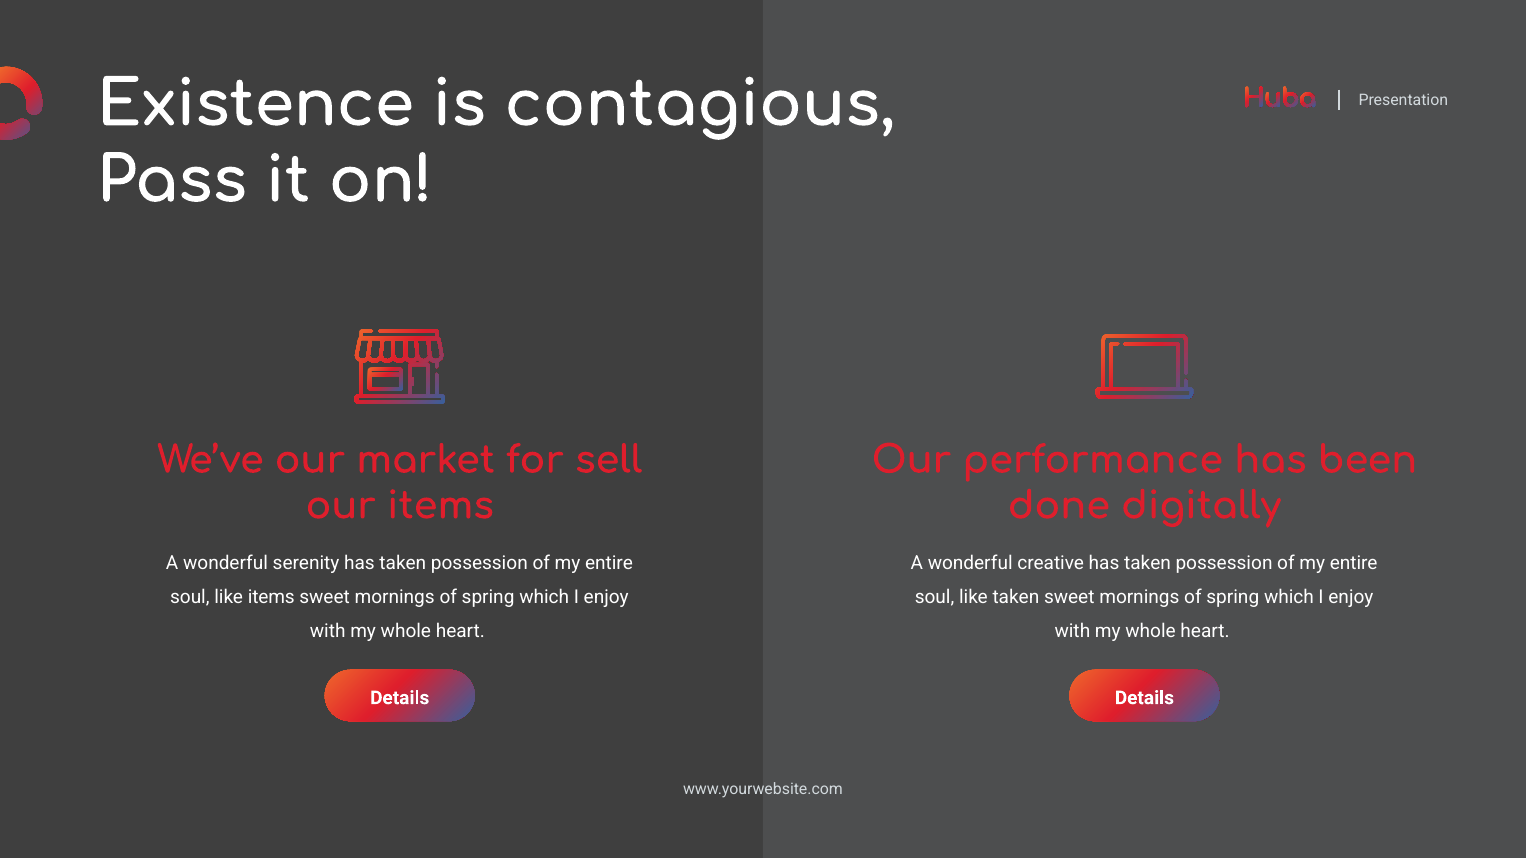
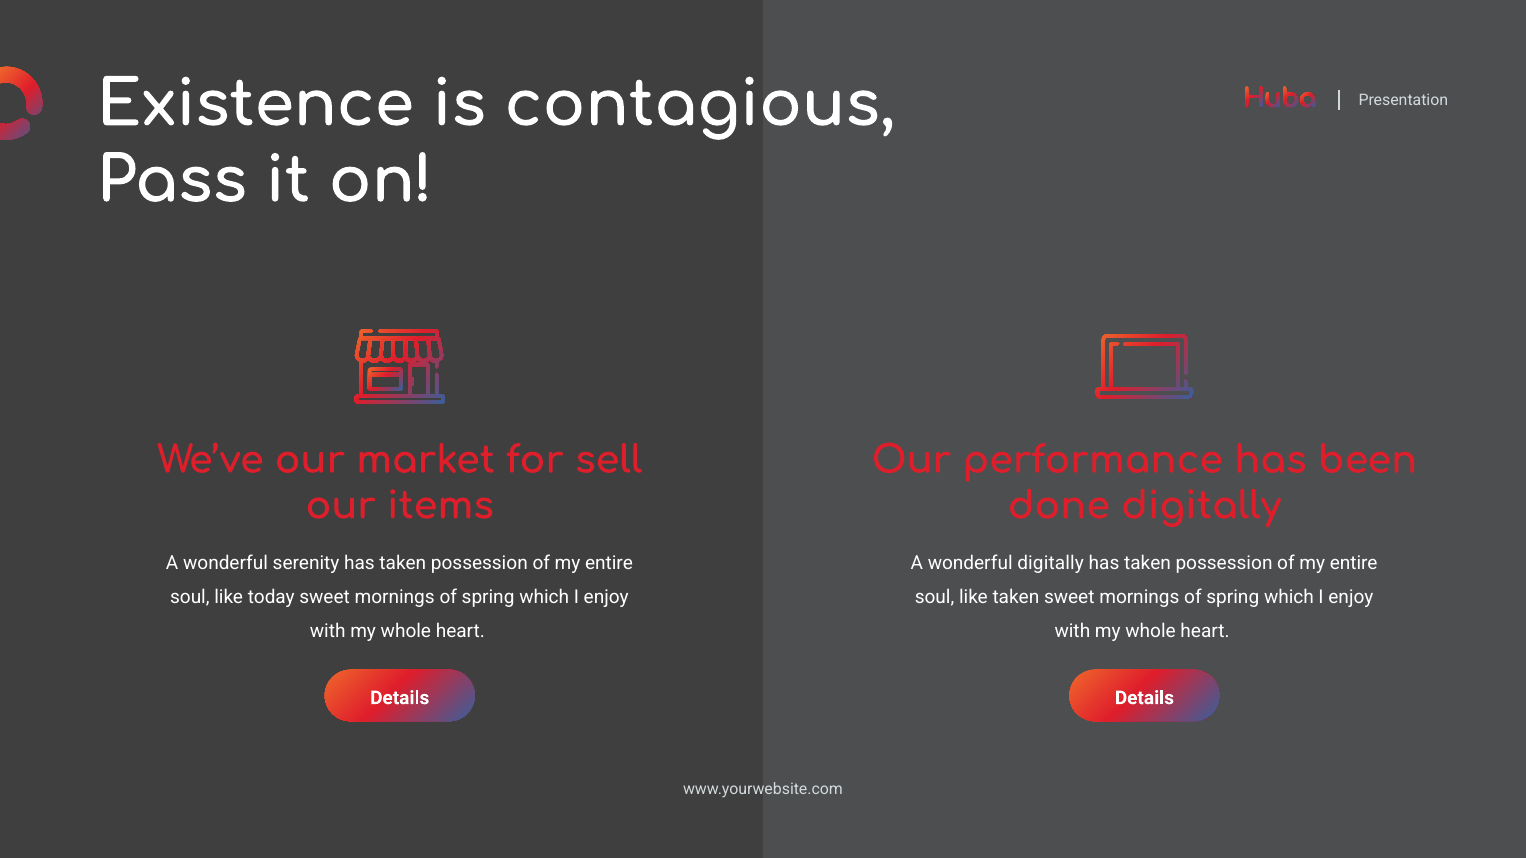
wonderful creative: creative -> digitally
like items: items -> today
